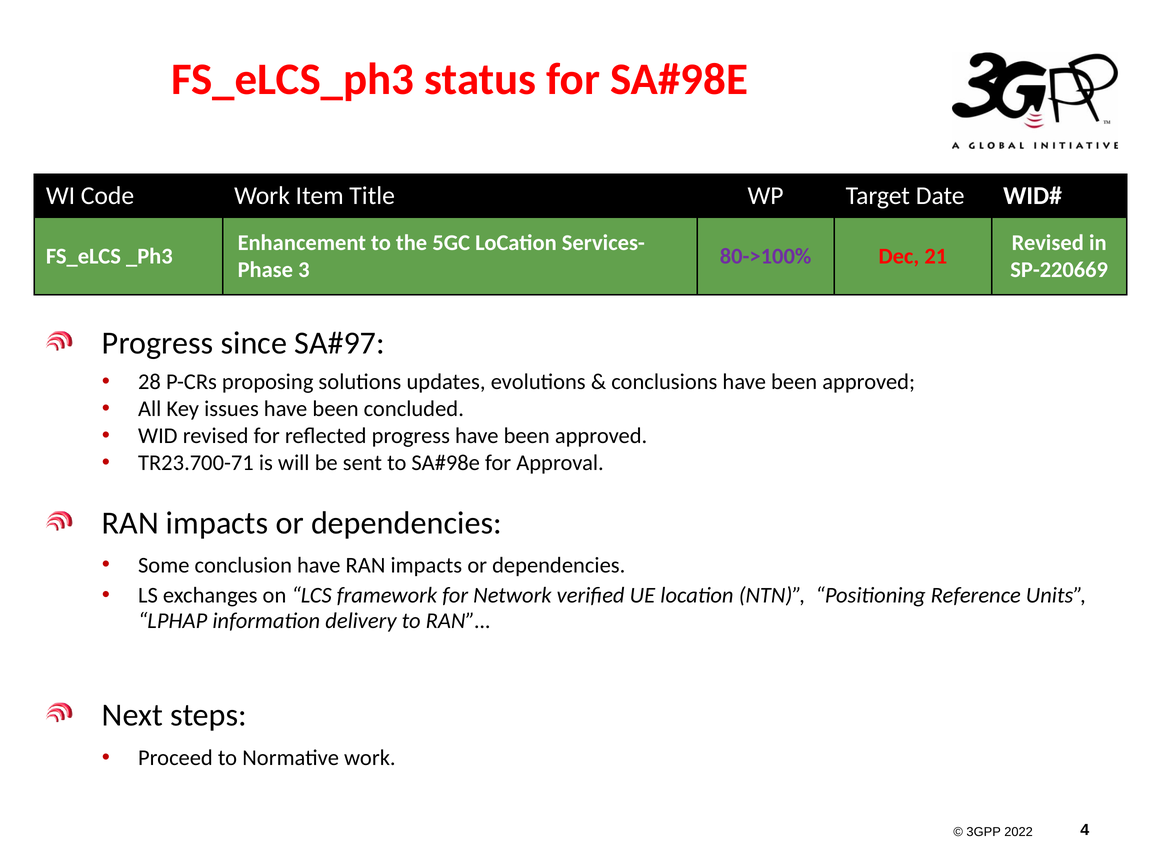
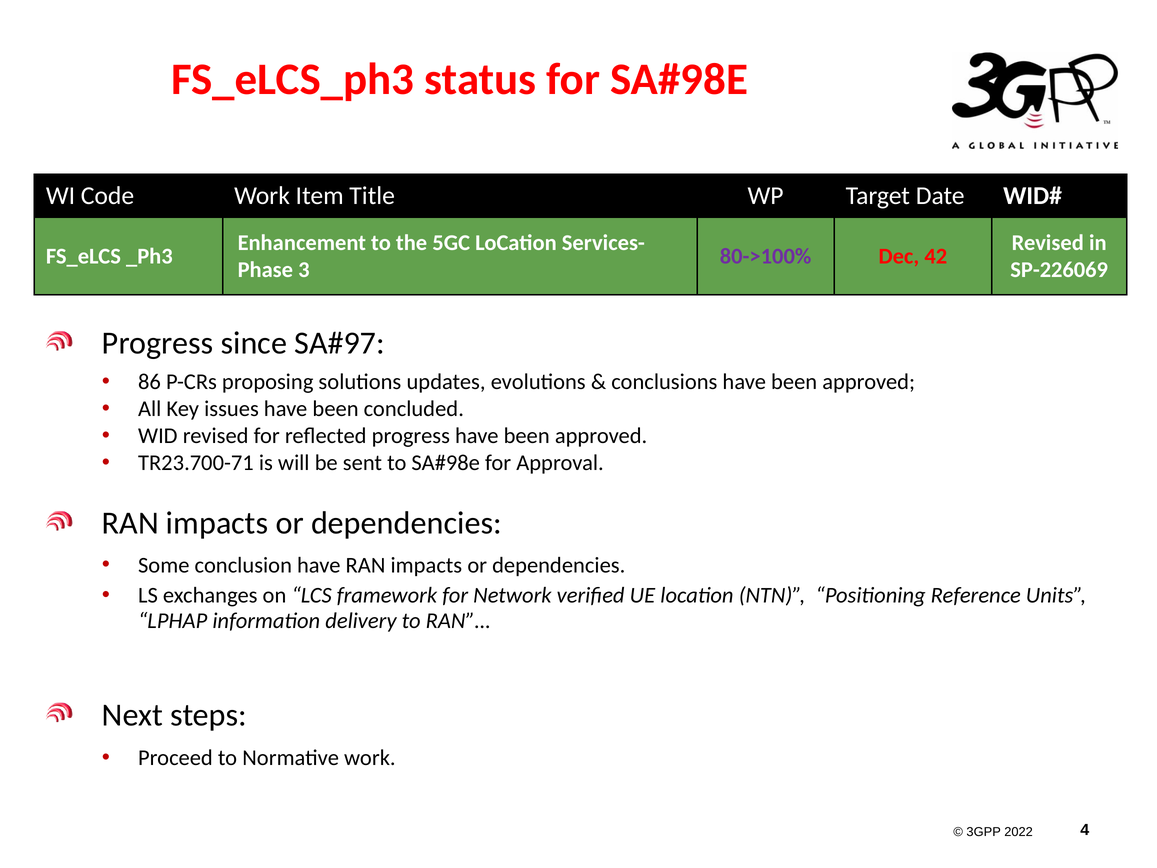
21: 21 -> 42
SP-220669: SP-220669 -> SP-226069
28: 28 -> 86
